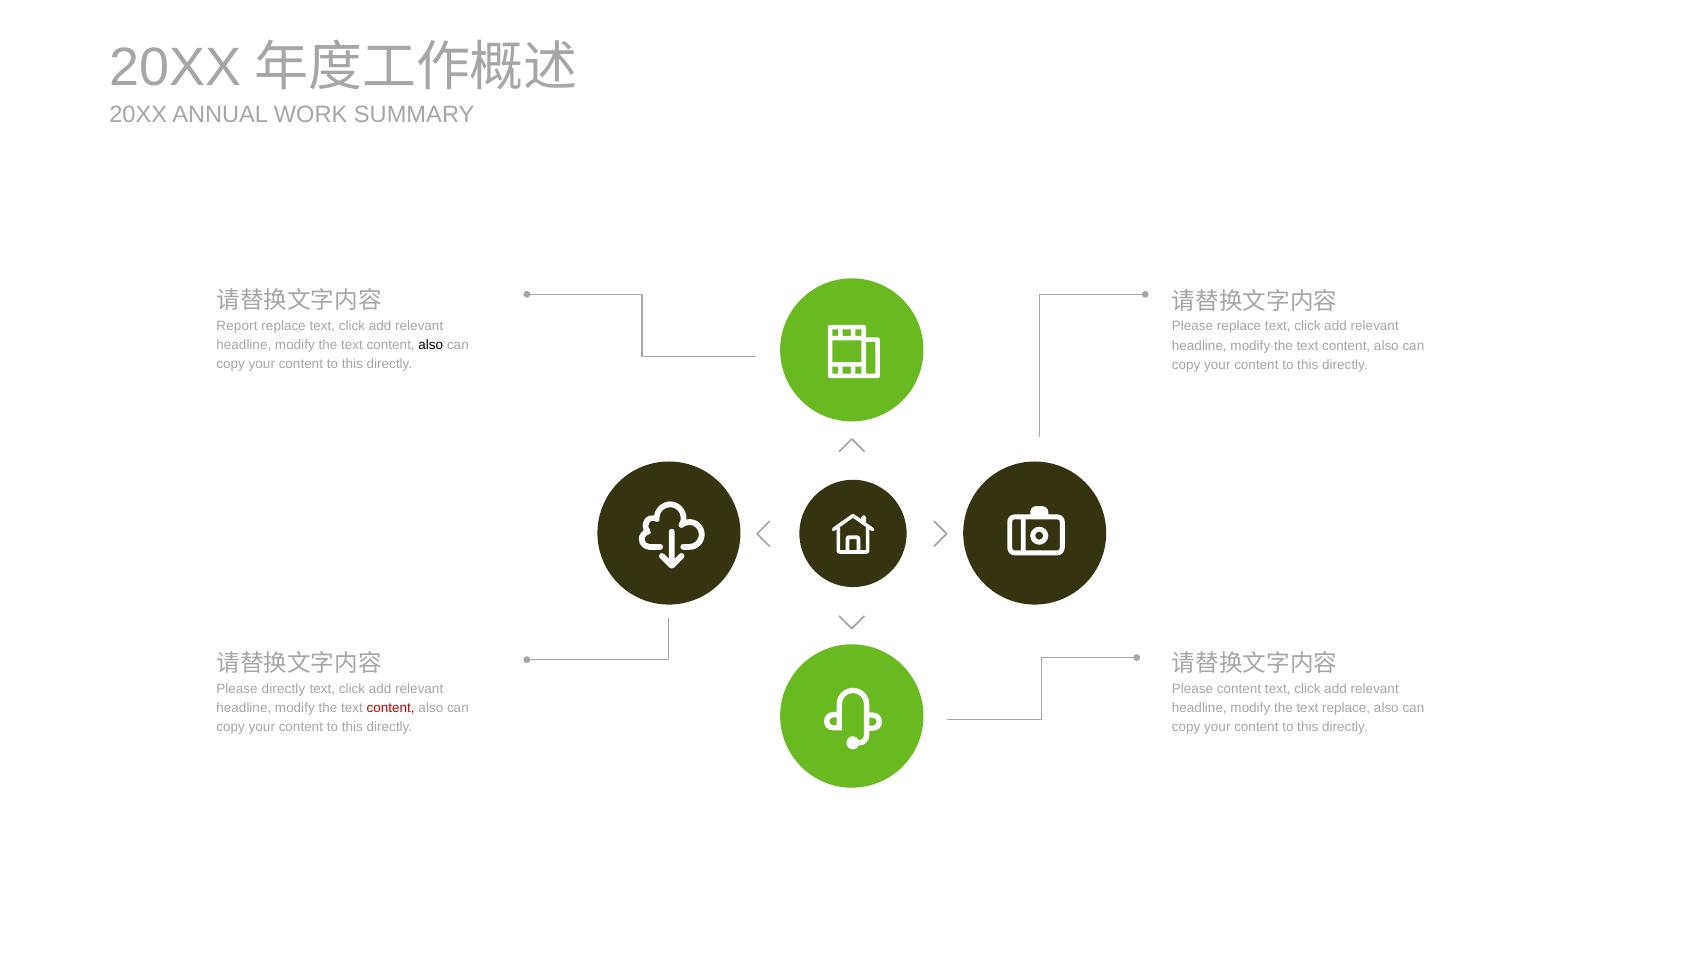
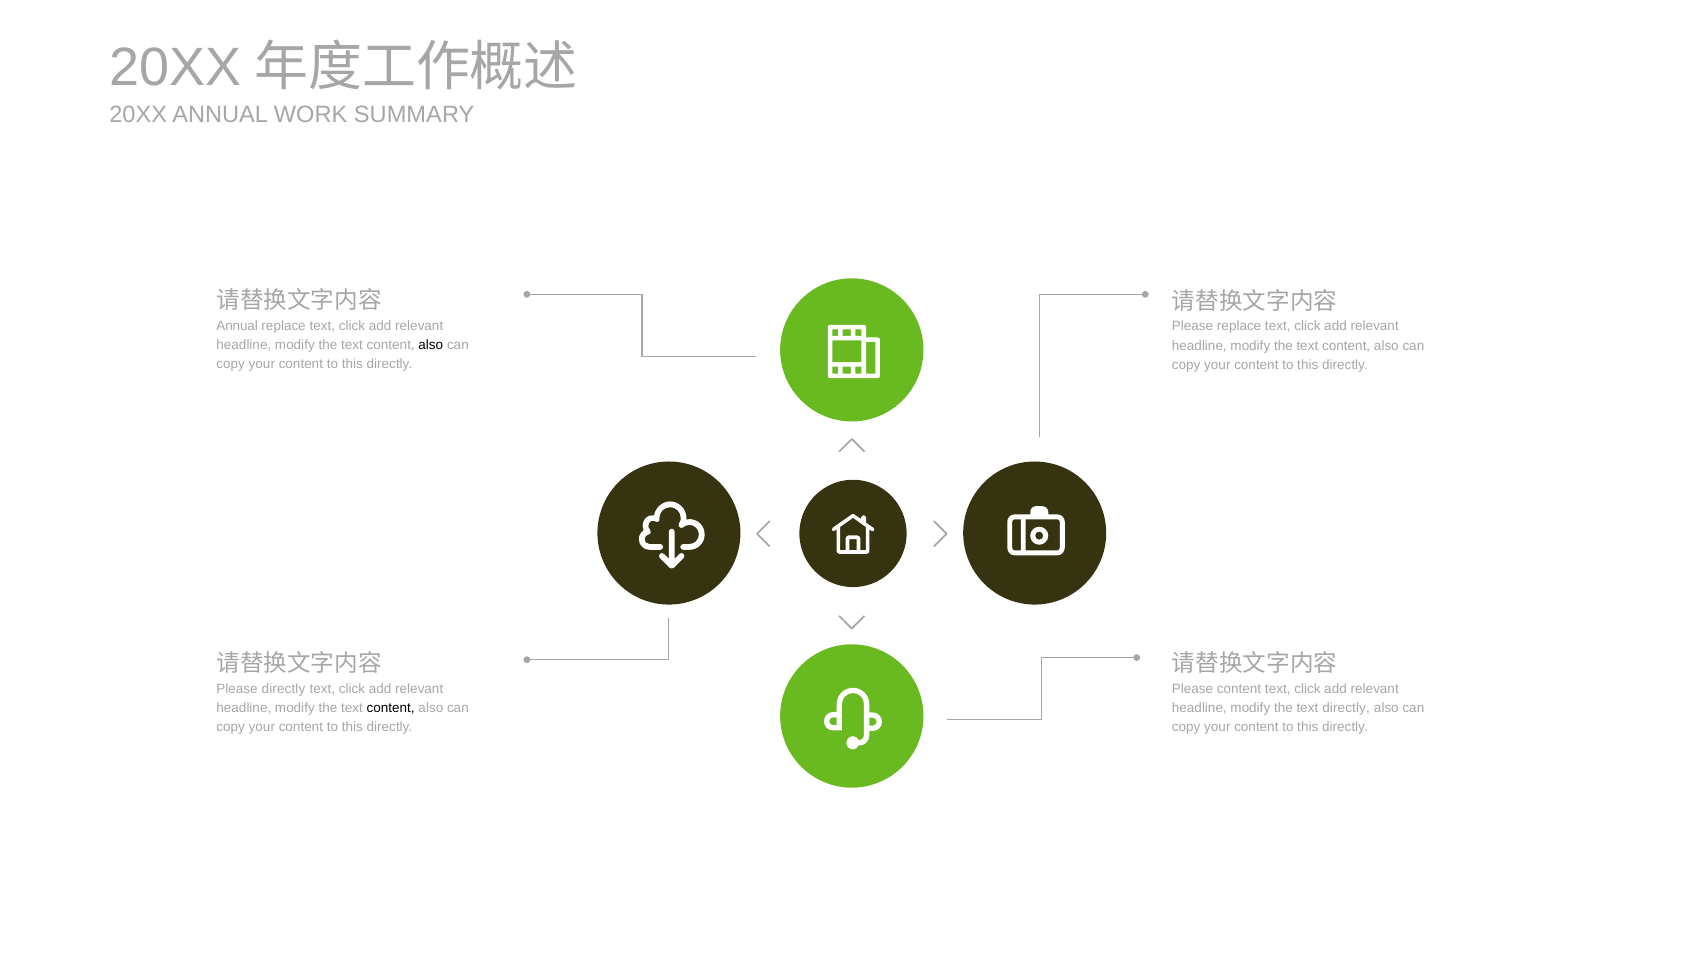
Report at (237, 326): Report -> Annual
content at (391, 708) colour: red -> black
text replace: replace -> directly
